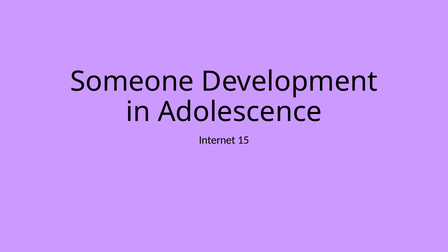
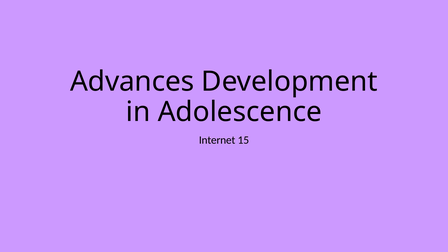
Someone: Someone -> Advances
